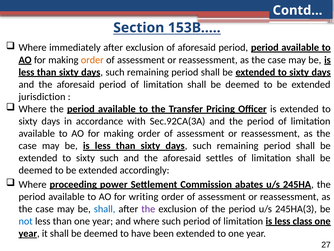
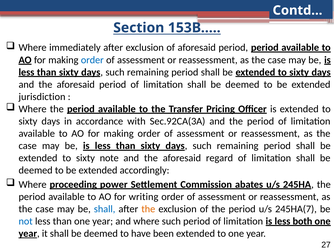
order at (92, 60) colour: orange -> blue
sixty such: such -> note
settles: settles -> regard
the at (148, 209) colour: purple -> orange
245HA(3: 245HA(3 -> 245HA(7
class: class -> both
